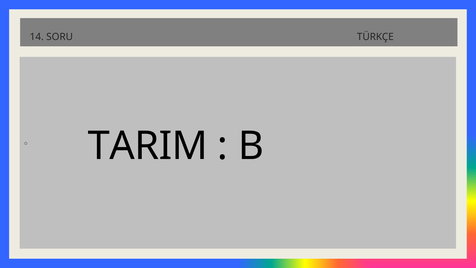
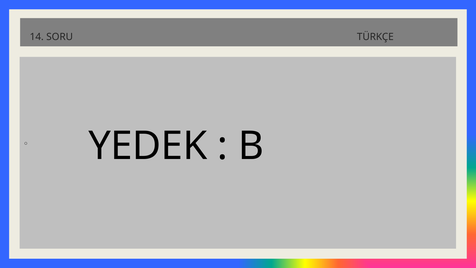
TARIM: TARIM -> YEDEK
